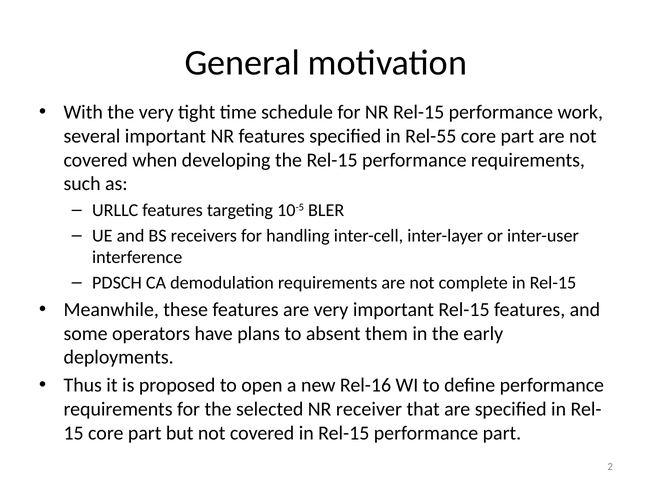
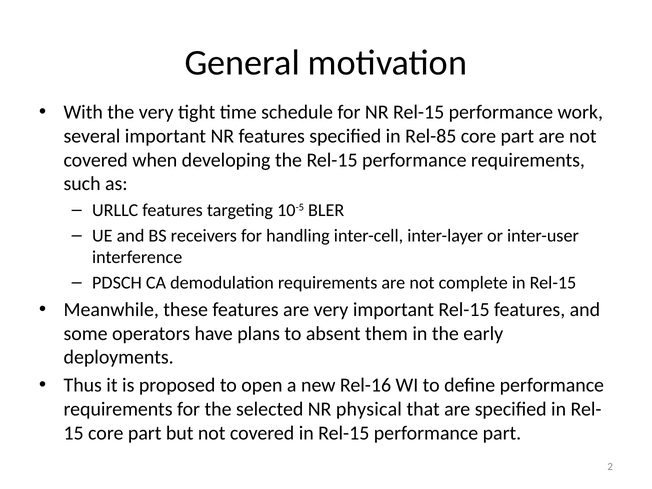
Rel-55: Rel-55 -> Rel-85
receiver: receiver -> physical
